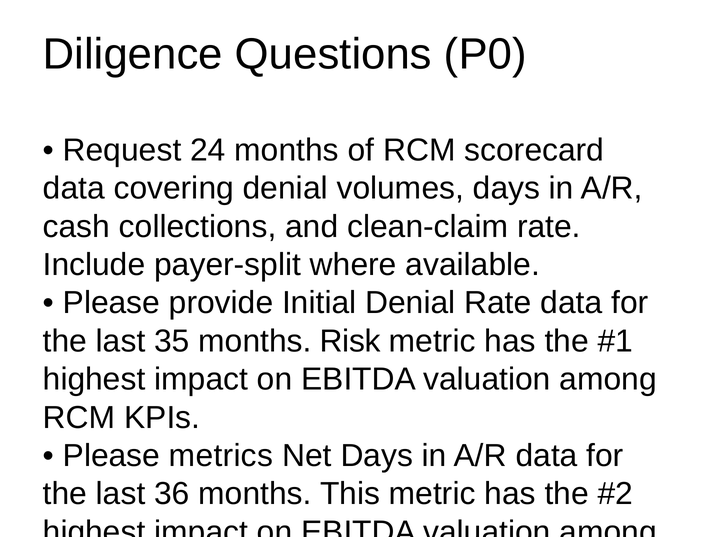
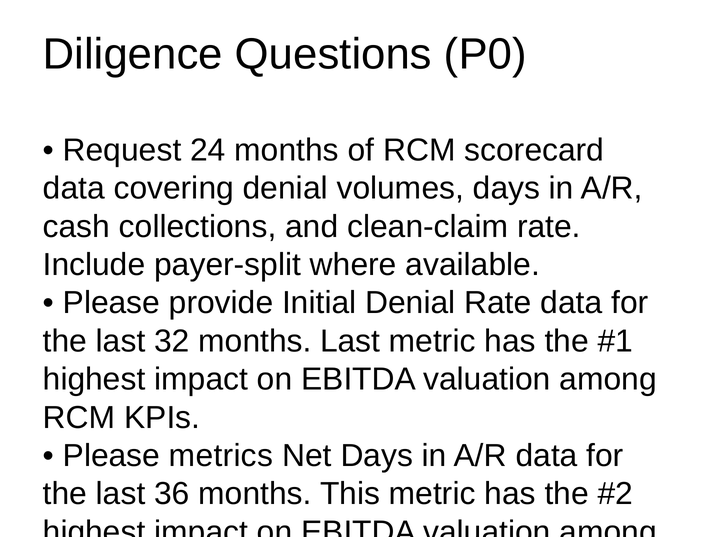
35: 35 -> 32
months Risk: Risk -> Last
